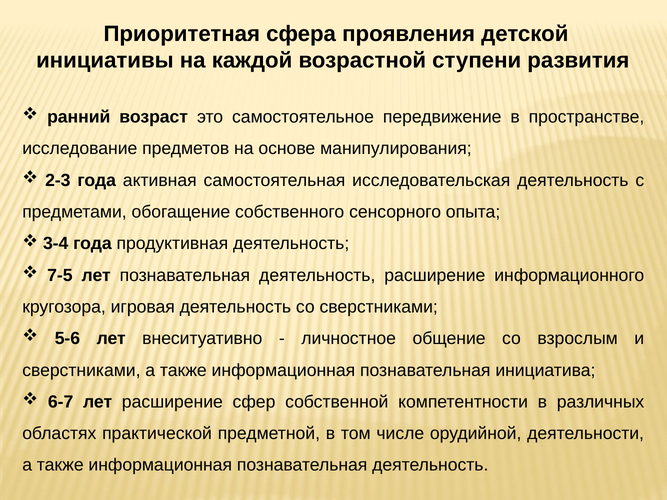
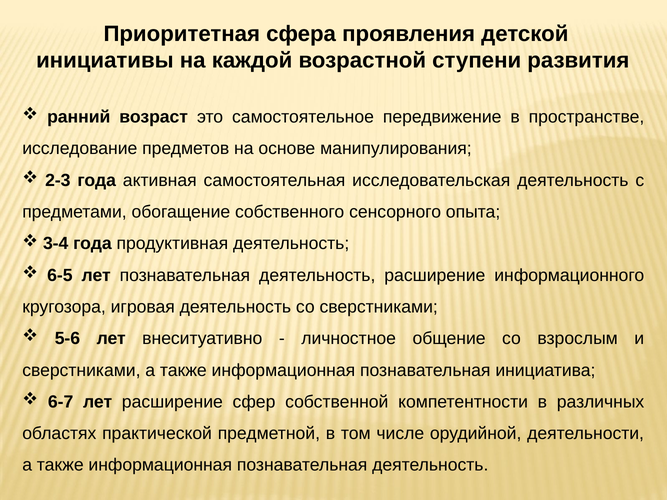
7-5: 7-5 -> 6-5
